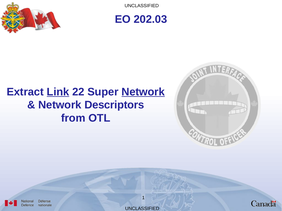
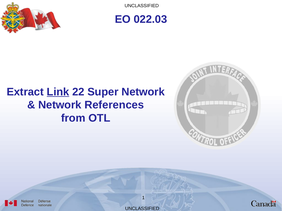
202.03: 202.03 -> 022.03
Network at (143, 92) underline: present -> none
Descriptors: Descriptors -> References
